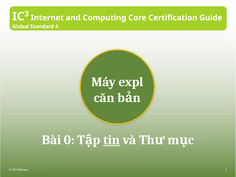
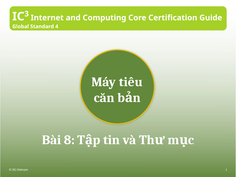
expl: expl -> tiêu
0: 0 -> 8
tin underline: present -> none
